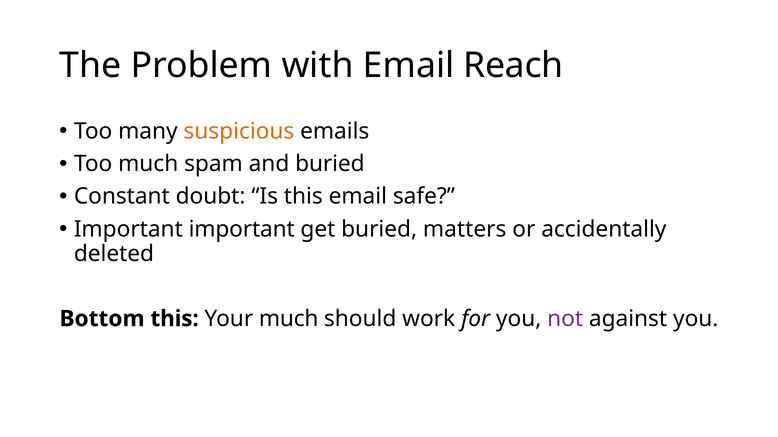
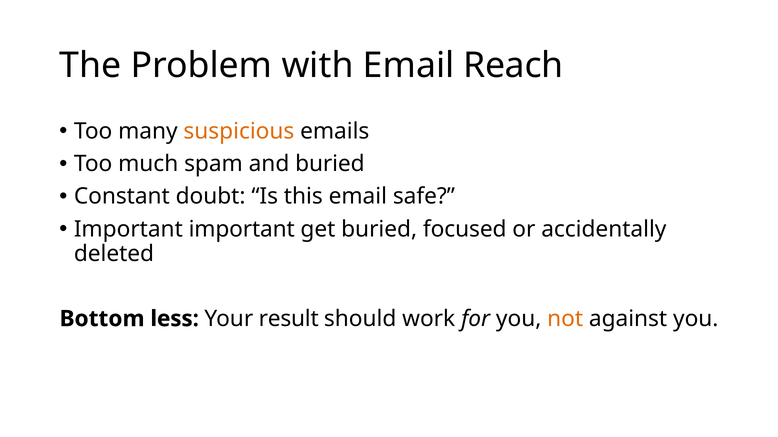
matters: matters -> focused
Bottom this: this -> less
Your much: much -> result
not colour: purple -> orange
